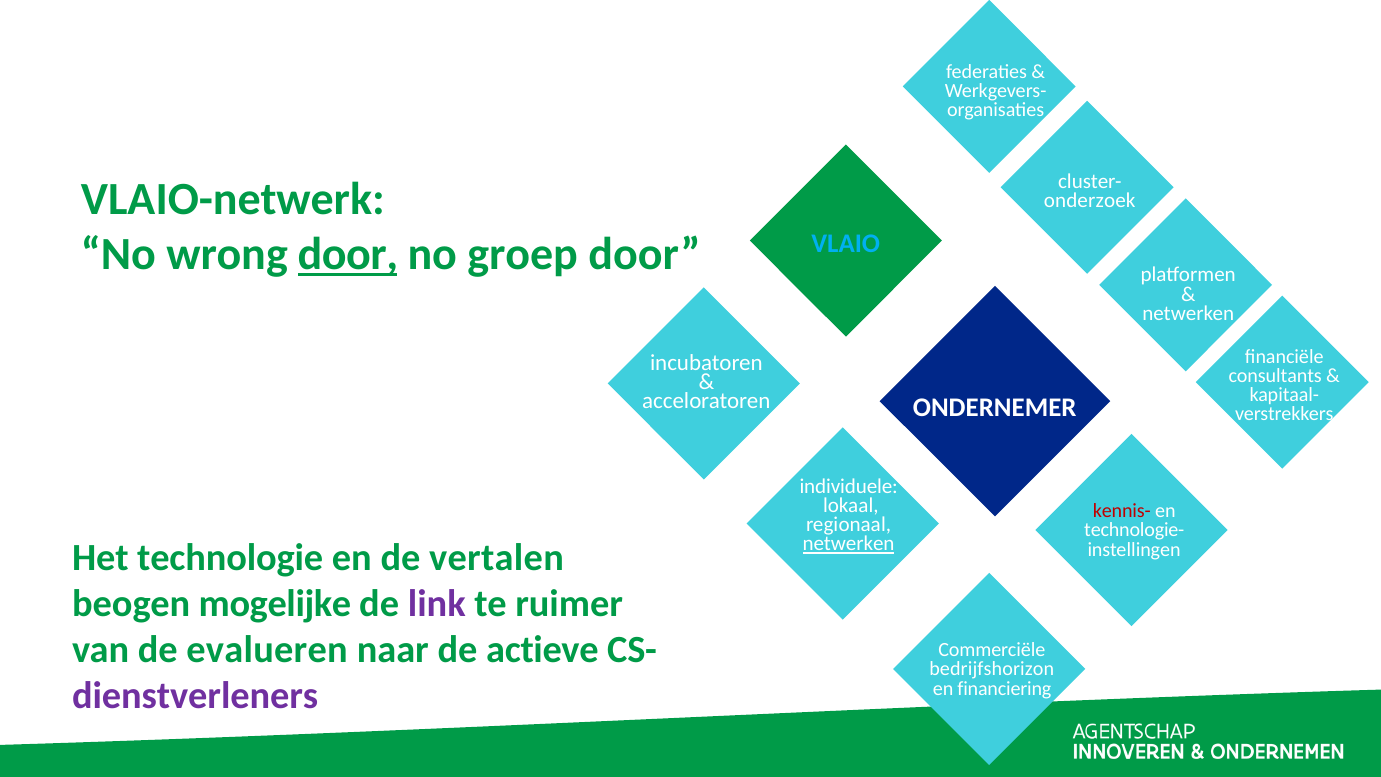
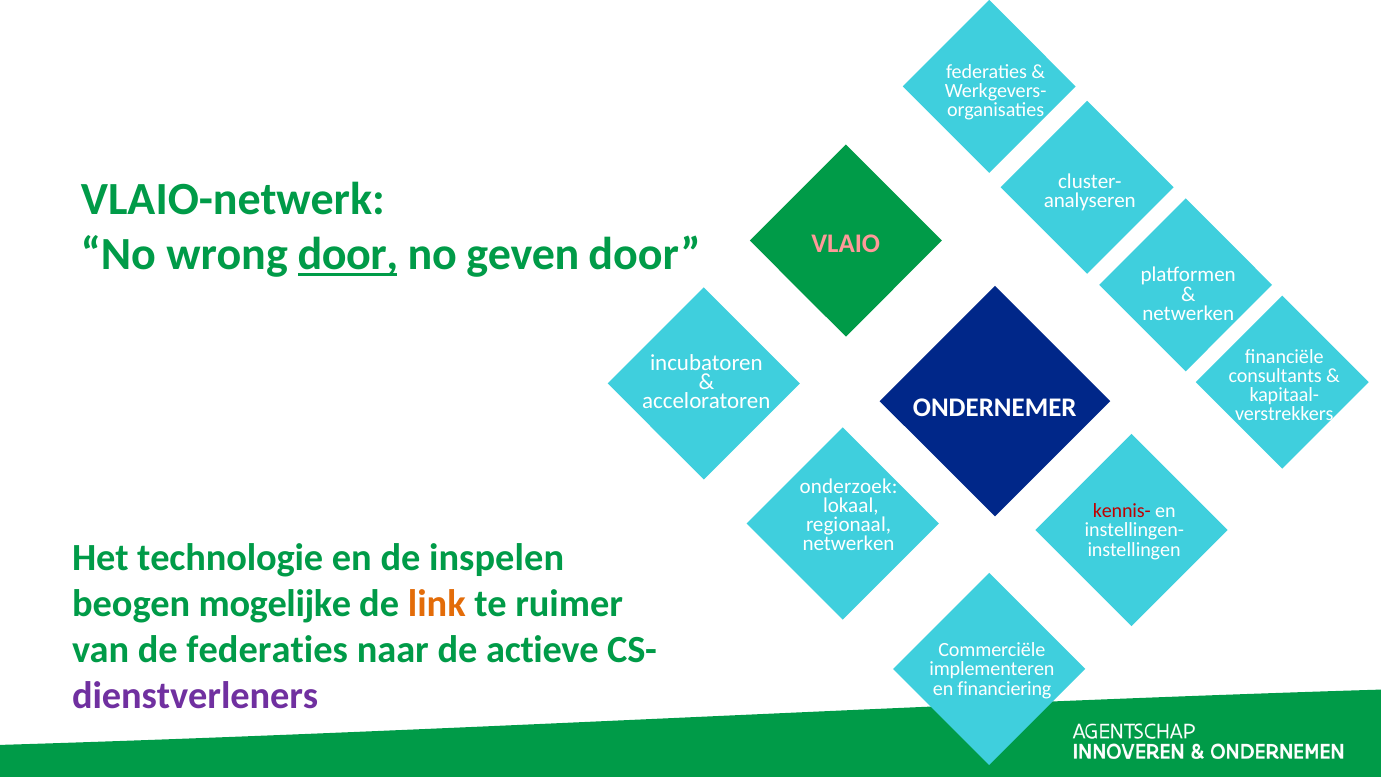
onderzoek: onderzoek -> analyseren
VLAIO colour: light blue -> pink
groep: groep -> geven
individuele: individuele -> onderzoek
technologie-: technologie- -> instellingen-
netwerken at (849, 544) underline: present -> none
vertalen: vertalen -> inspelen
link colour: purple -> orange
de evalueren: evalueren -> federaties
bedrijfshorizon: bedrijfshorizon -> implementeren
